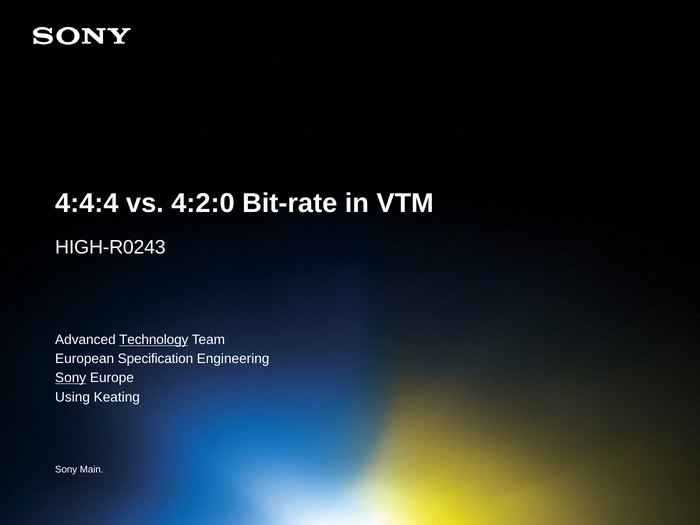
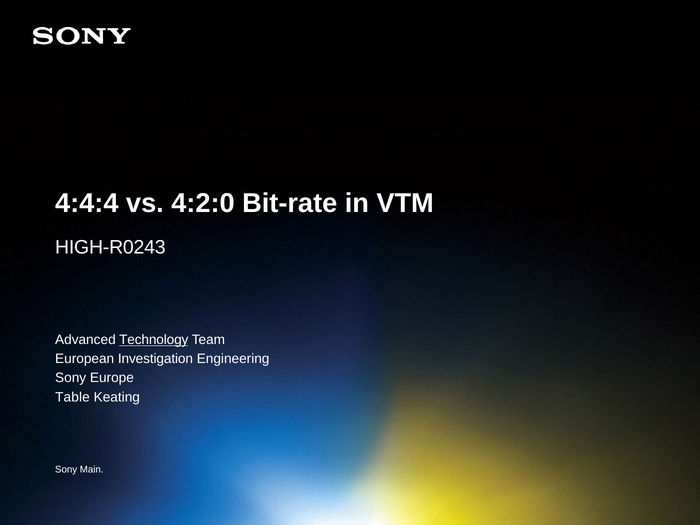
Specification: Specification -> Investigation
Sony at (71, 378) underline: present -> none
Using: Using -> Table
